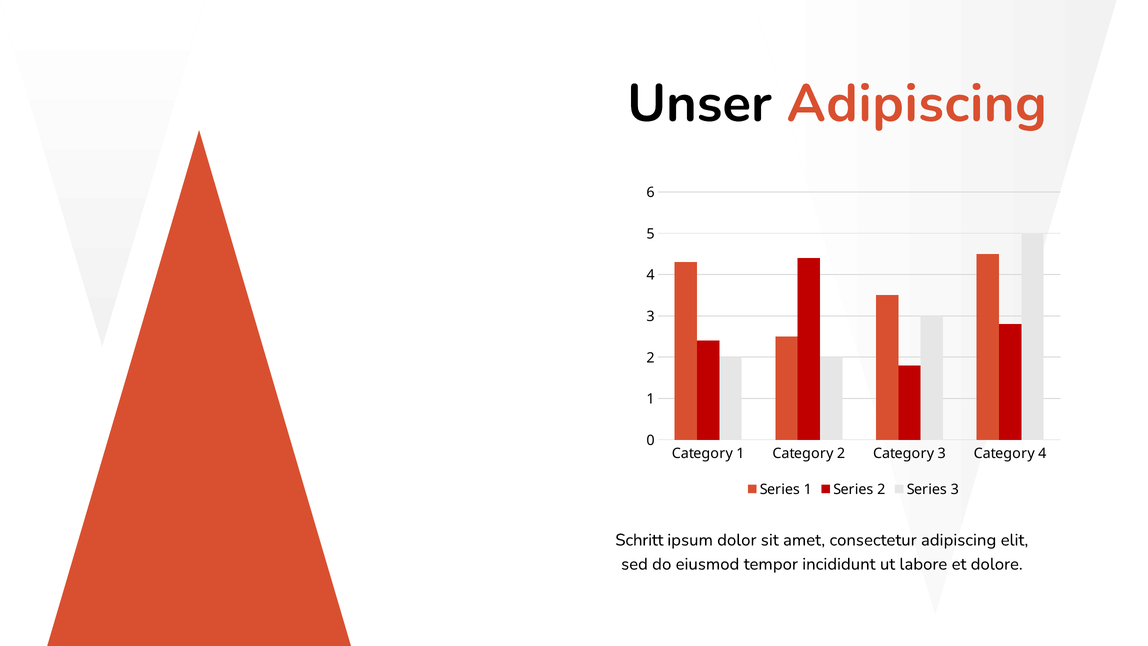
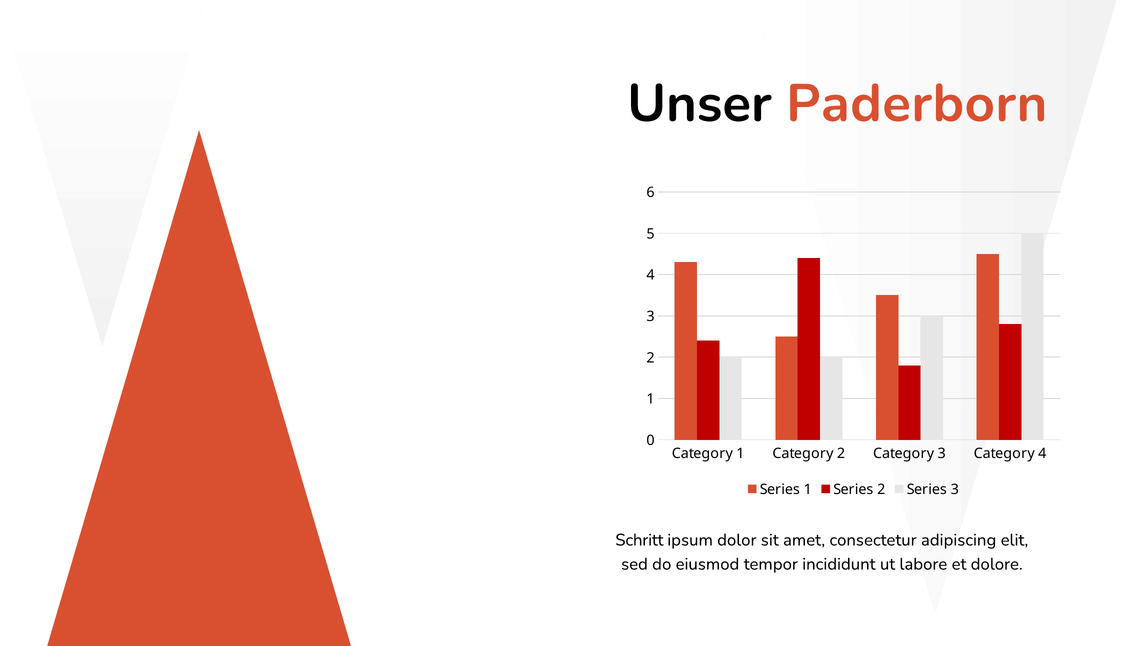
Unser Adipiscing: Adipiscing -> Paderborn
